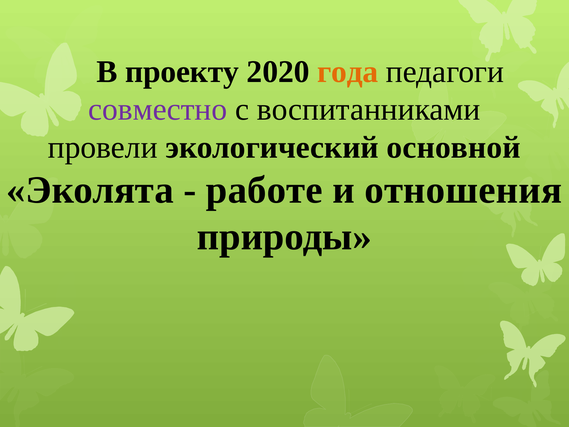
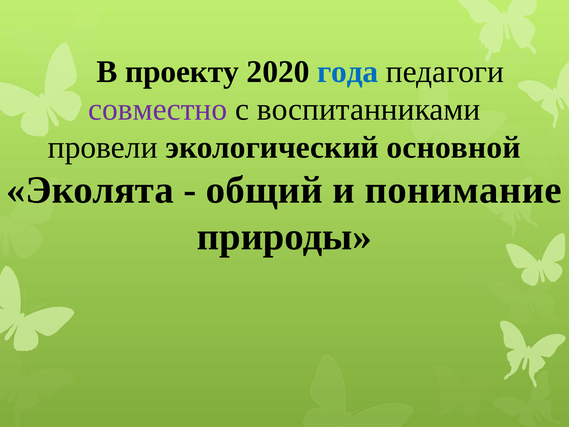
года colour: orange -> blue
работе: работе -> общий
отношения: отношения -> понимание
